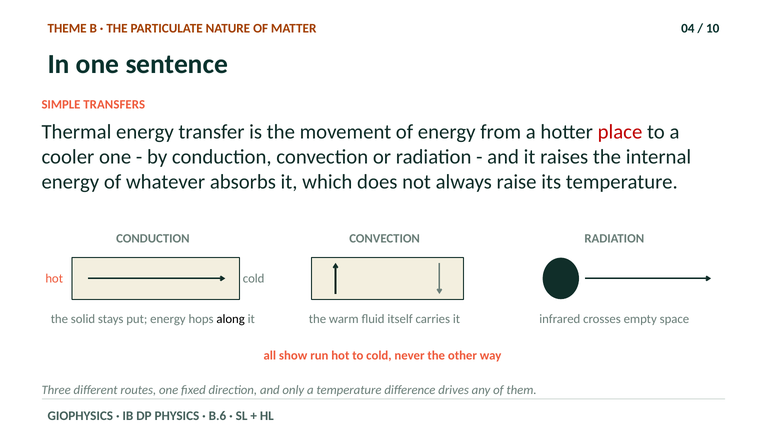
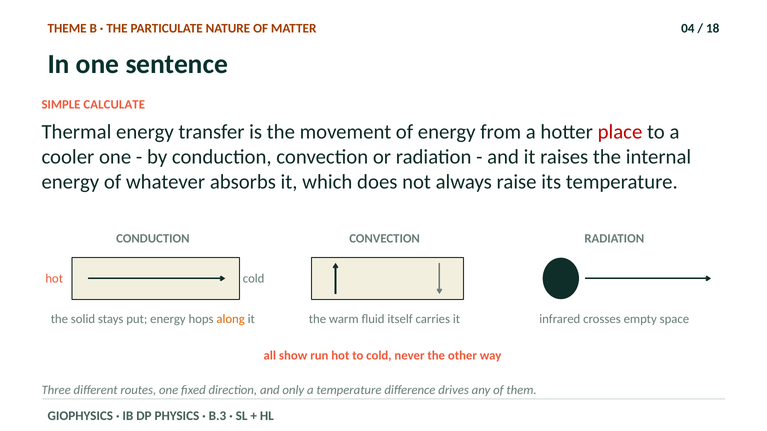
10: 10 -> 18
TRANSFERS: TRANSFERS -> CALCULATE
along colour: black -> orange
B.6: B.6 -> B.3
